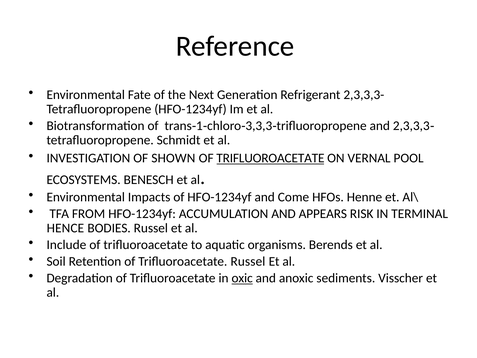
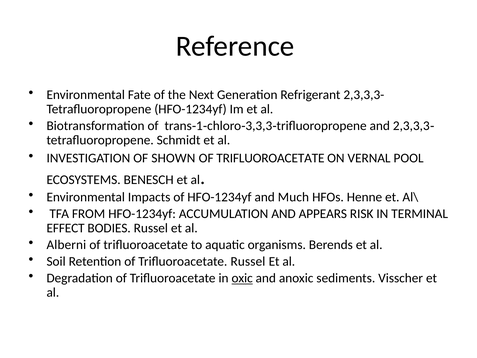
TRIFLUOROACETATE at (270, 158) underline: present -> none
Come: Come -> Much
HENCE: HENCE -> EFFECT
Include: Include -> Alberni
